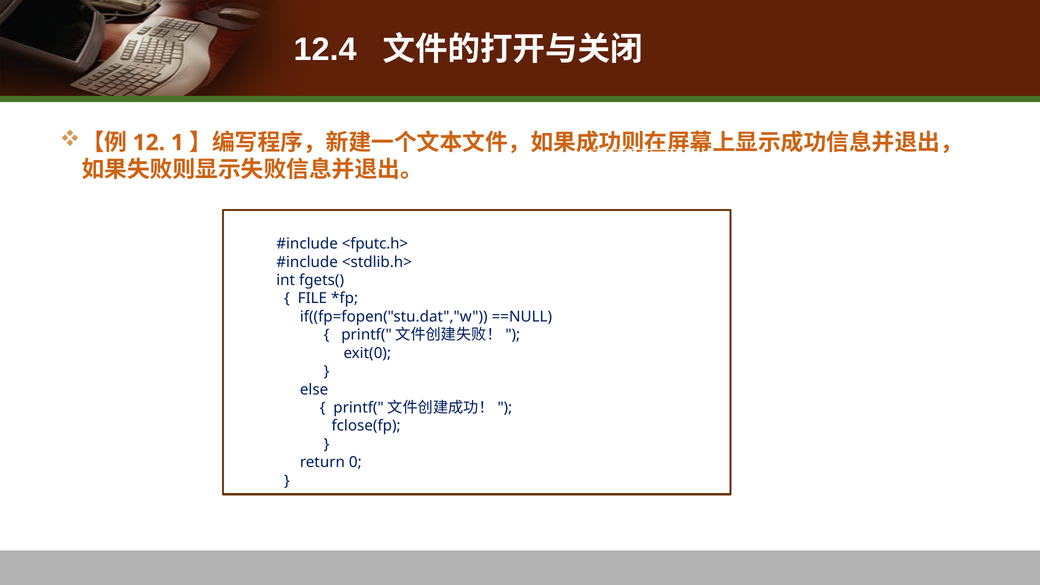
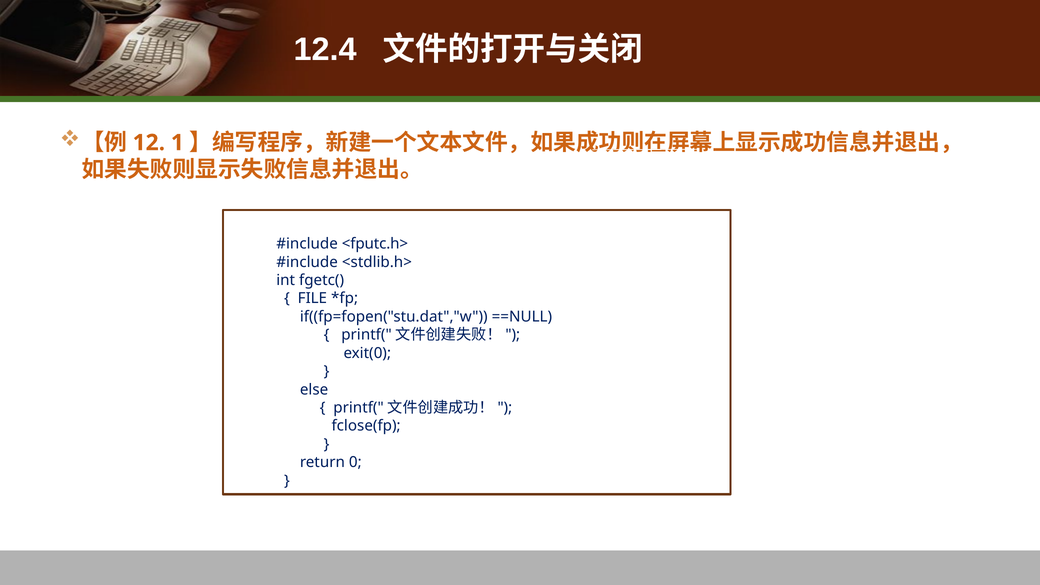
fgets(: fgets( -> fgetc(
